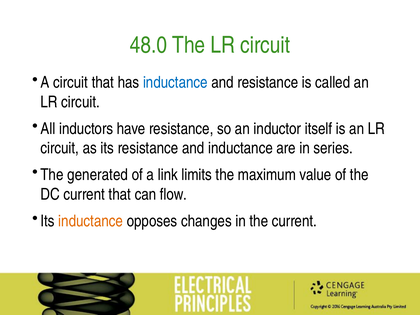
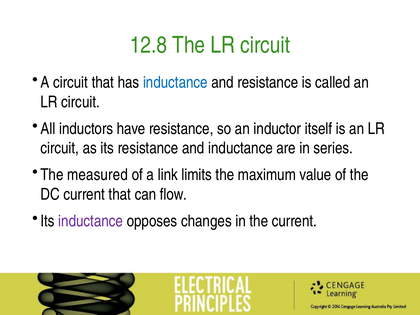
48.0: 48.0 -> 12.8
generated: generated -> measured
inductance at (91, 221) colour: orange -> purple
